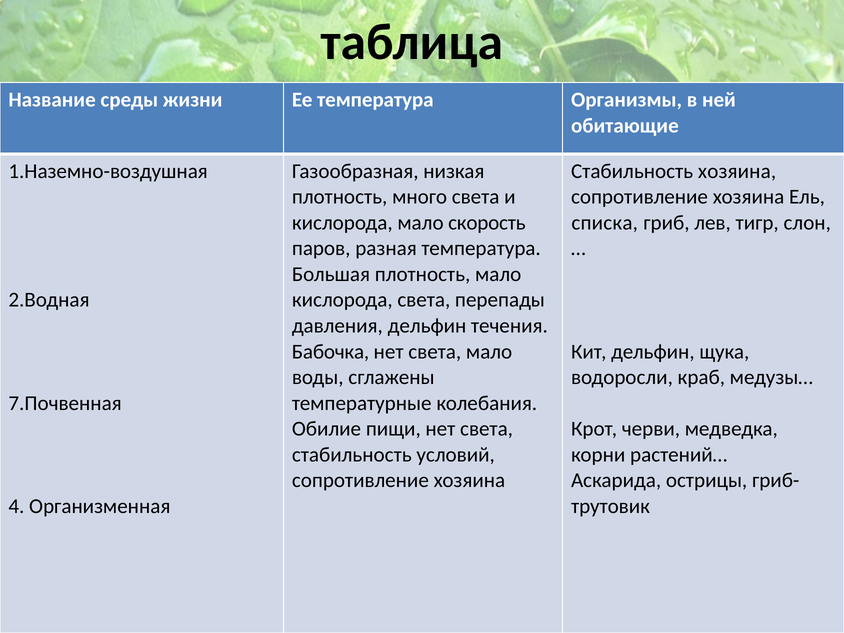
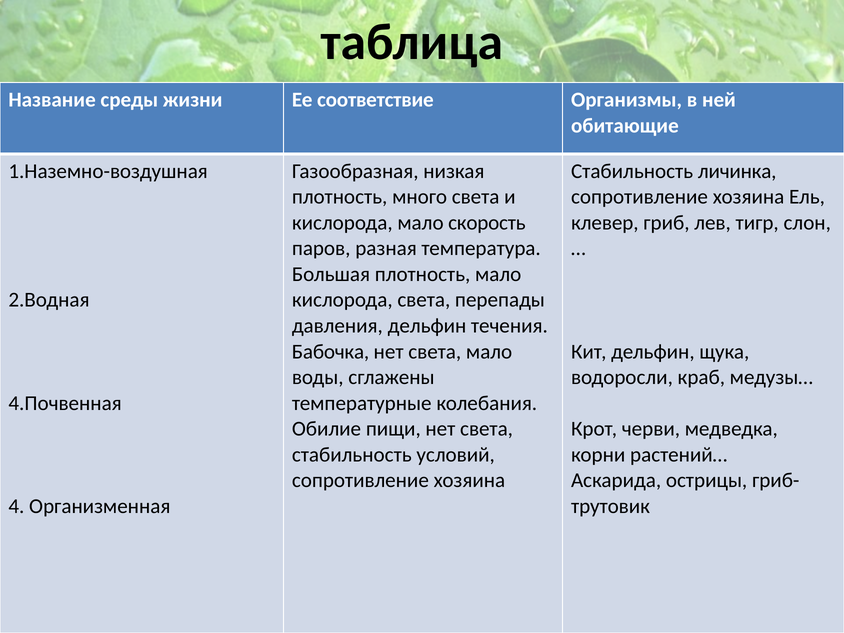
Ее температура: температура -> соответствие
Стабильность хозяина: хозяина -> личинка
списка: списка -> клевер
7.Почвенная: 7.Почвенная -> 4.Почвенная
